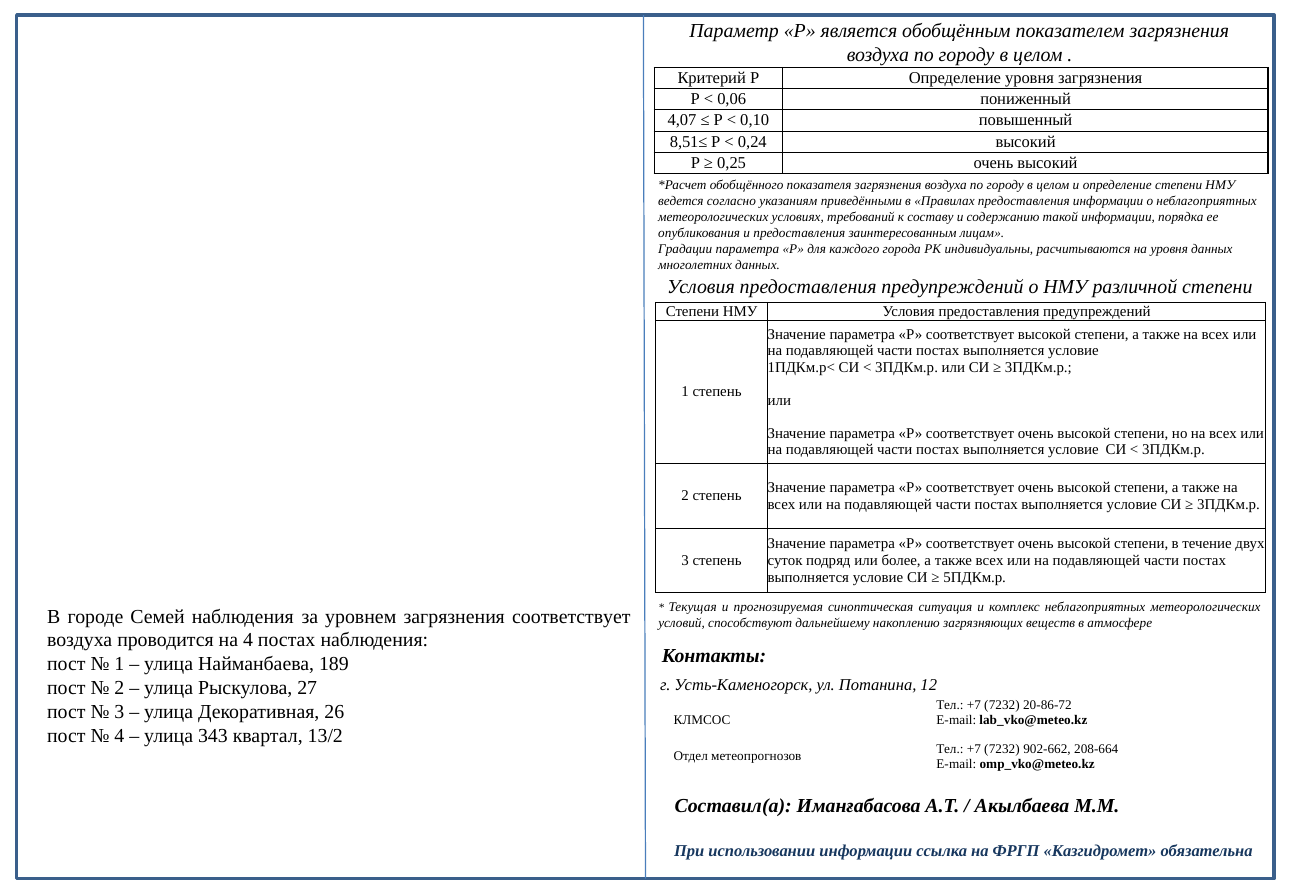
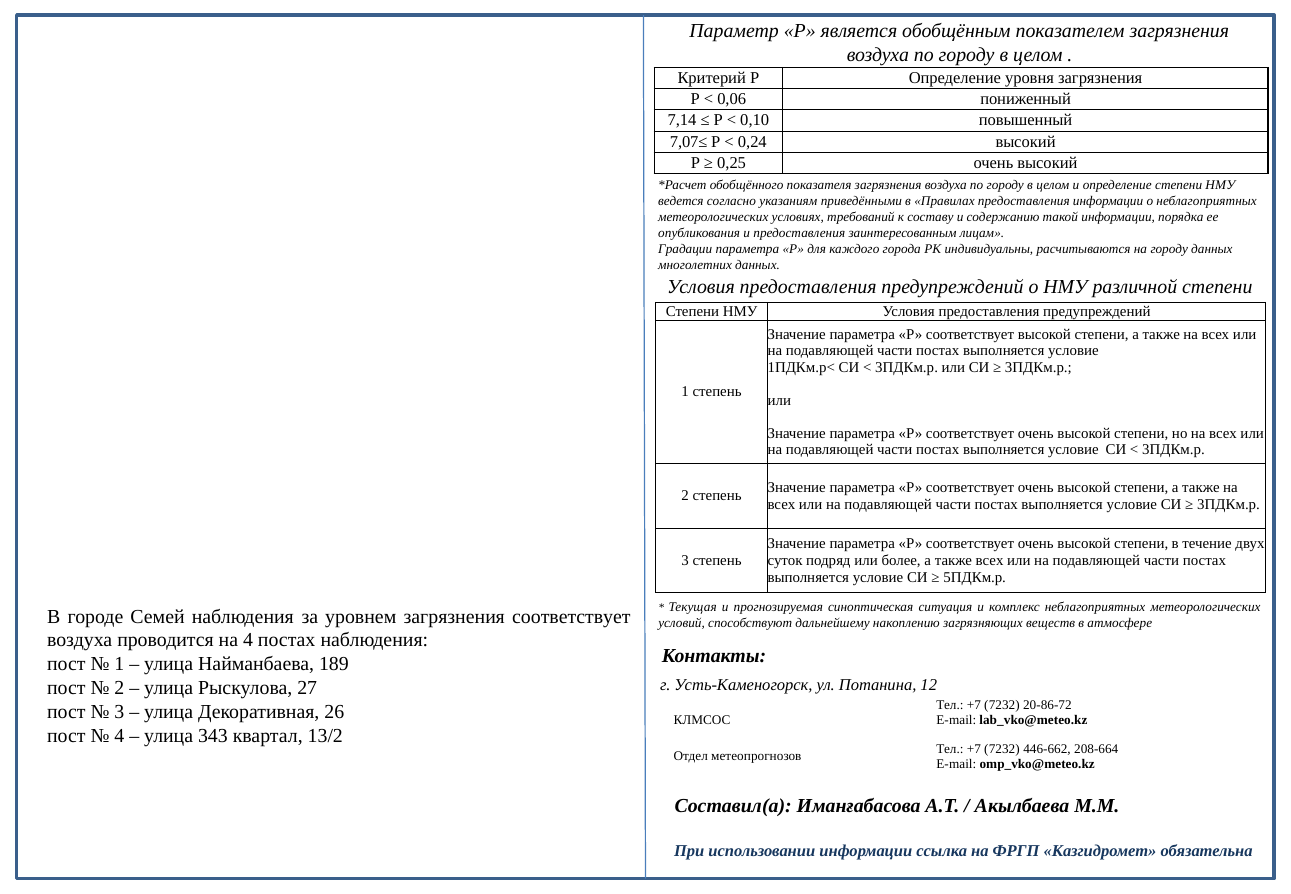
4,07: 4,07 -> 7,14
8,51≤: 8,51≤ -> 7,07≤
на уровня: уровня -> городу
902-662: 902-662 -> 446-662
